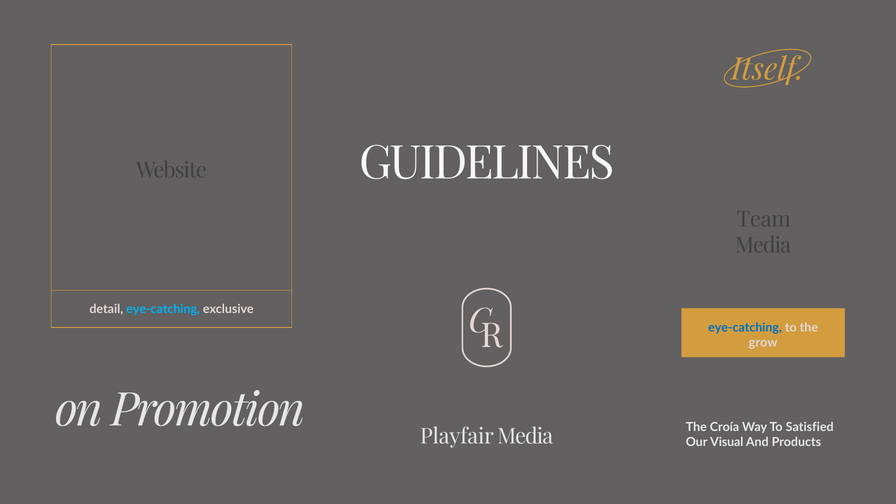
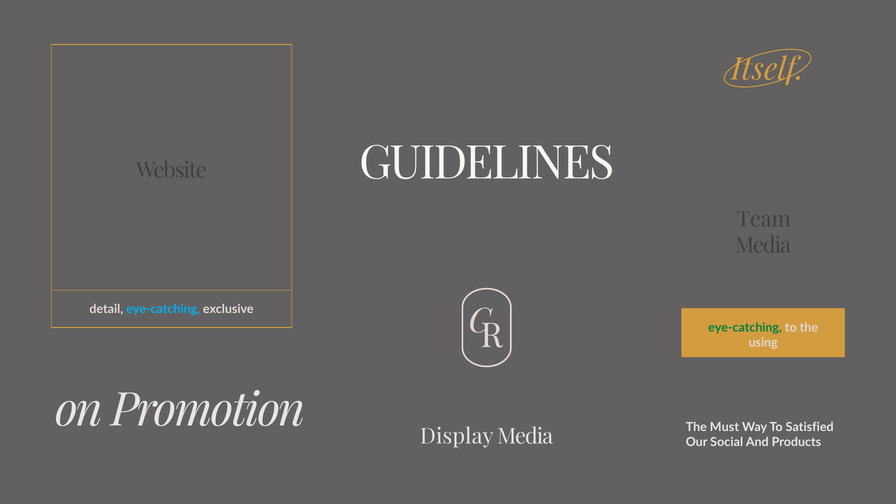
eye-catching at (745, 328) colour: blue -> green
grow: grow -> using
Croía: Croía -> Must
Playfair: Playfair -> Display
Visual: Visual -> Social
